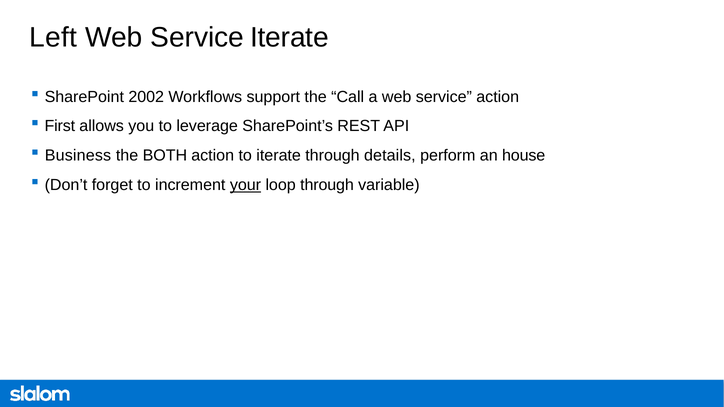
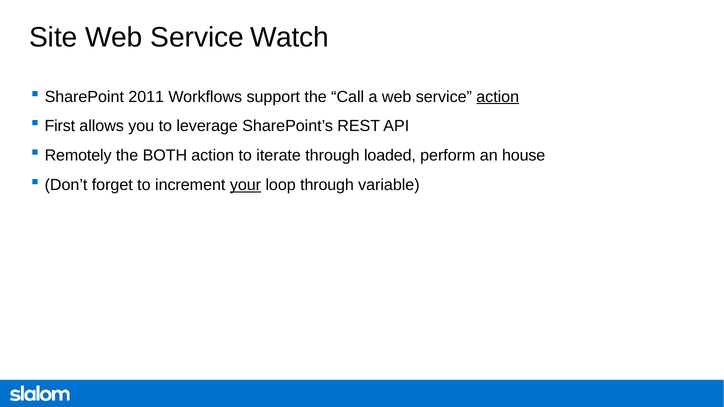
Left: Left -> Site
Service Iterate: Iterate -> Watch
2002: 2002 -> 2011
action at (498, 97) underline: none -> present
Business: Business -> Remotely
details: details -> loaded
